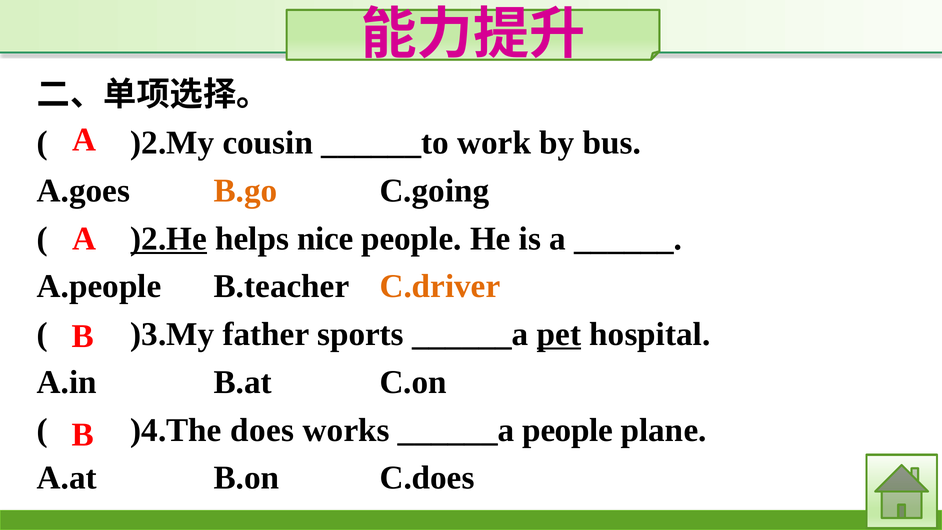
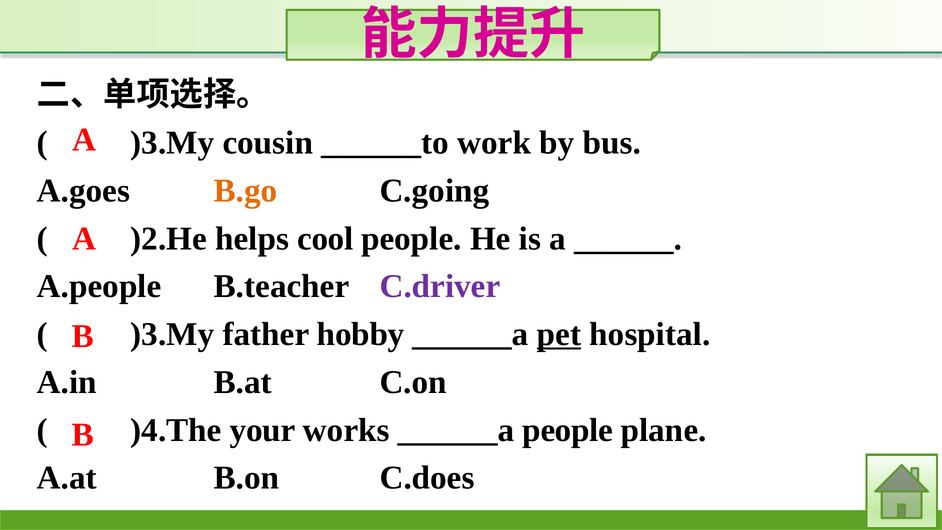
)2.My at (172, 143): )2.My -> )3.My
)2.He underline: present -> none
nice: nice -> cool
C.driver colour: orange -> purple
sports: sports -> hobby
does: does -> your
